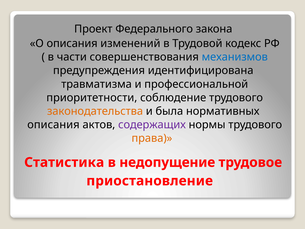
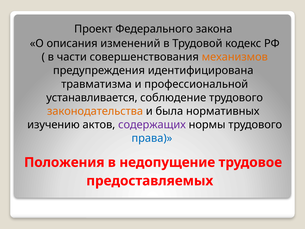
механизмов colour: blue -> orange
приоритетности: приоритетности -> устанавливается
описания at (53, 125): описания -> изучению
права colour: orange -> blue
Статистика: Статистика -> Положения
приостановление: приостановление -> предоставляемых
